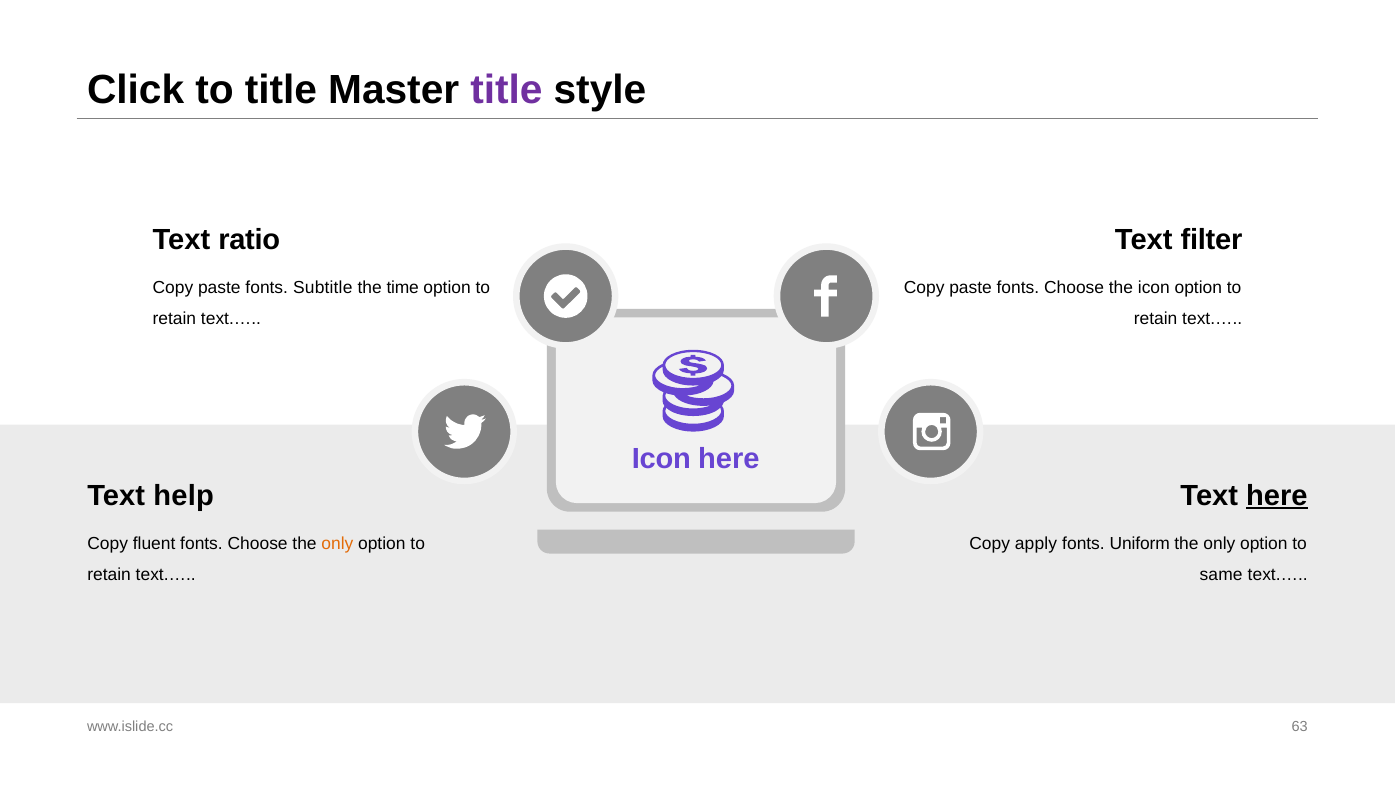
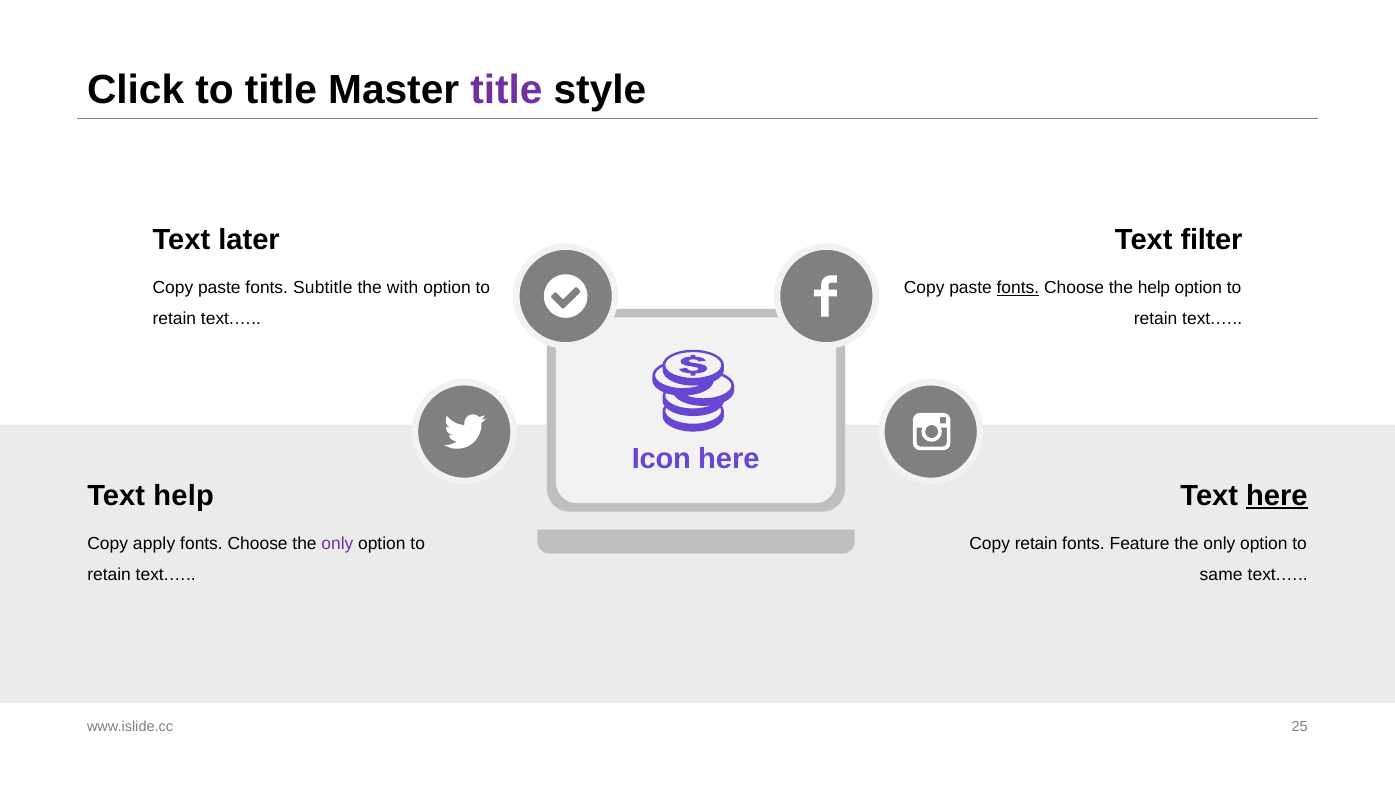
ratio: ratio -> later
time: time -> with
fonts at (1018, 288) underline: none -> present
the icon: icon -> help
fluent: fluent -> apply
only at (337, 543) colour: orange -> purple
Copy apply: apply -> retain
Uniform: Uniform -> Feature
63: 63 -> 25
